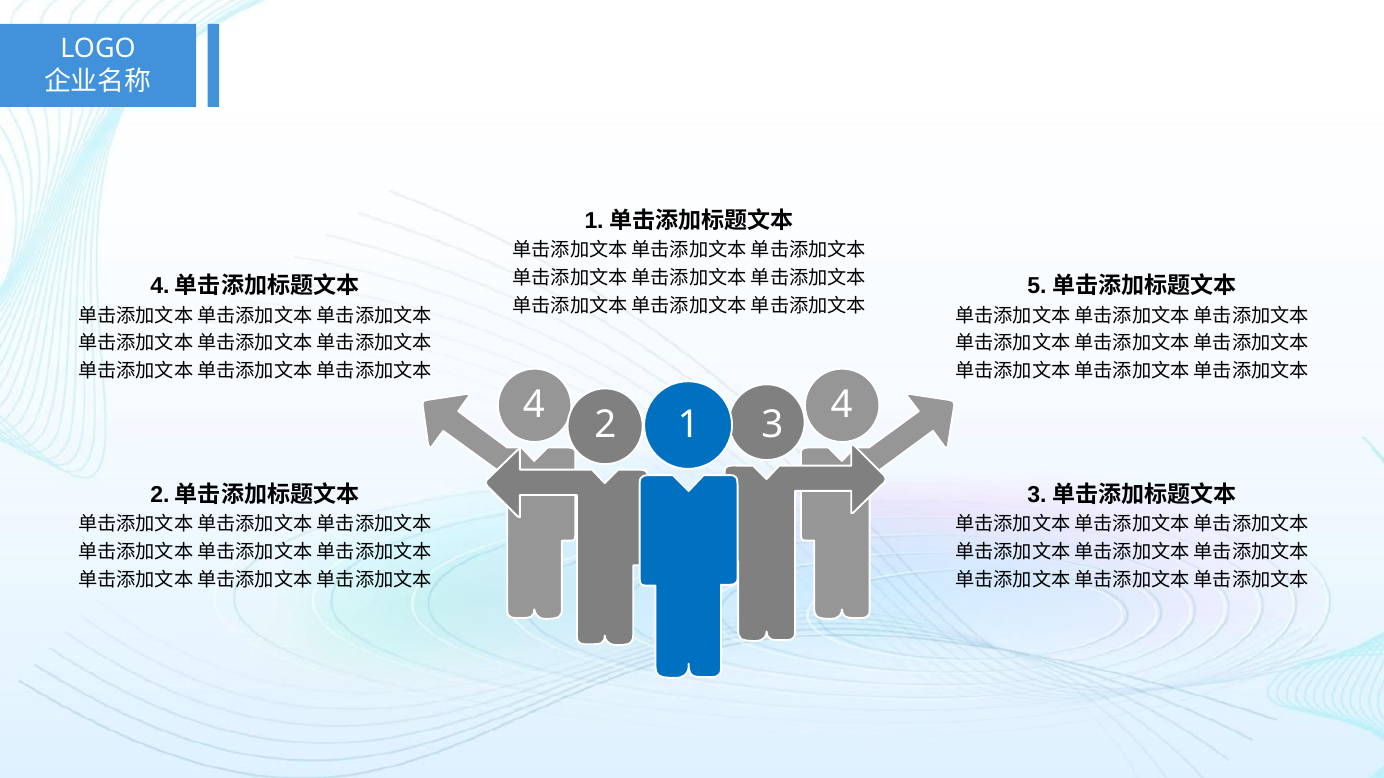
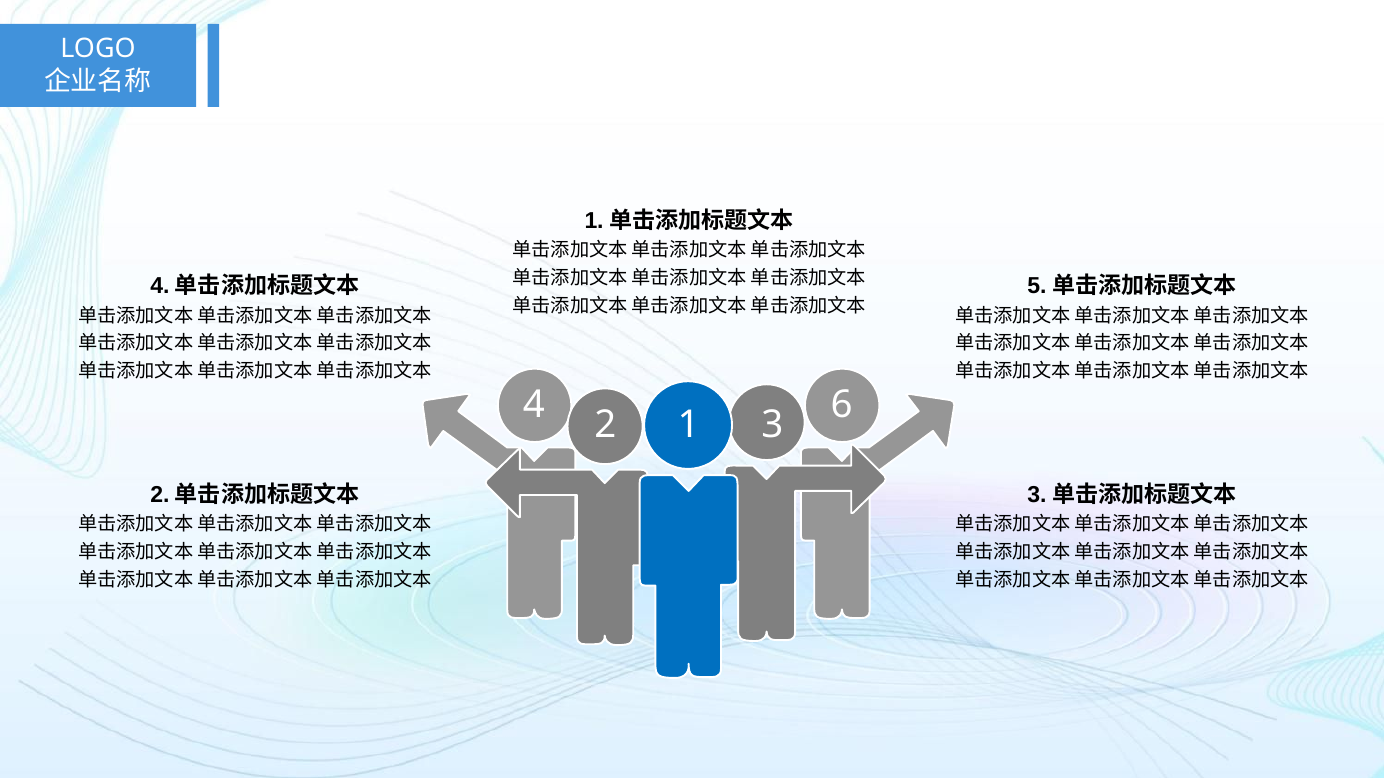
4 4: 4 -> 6
